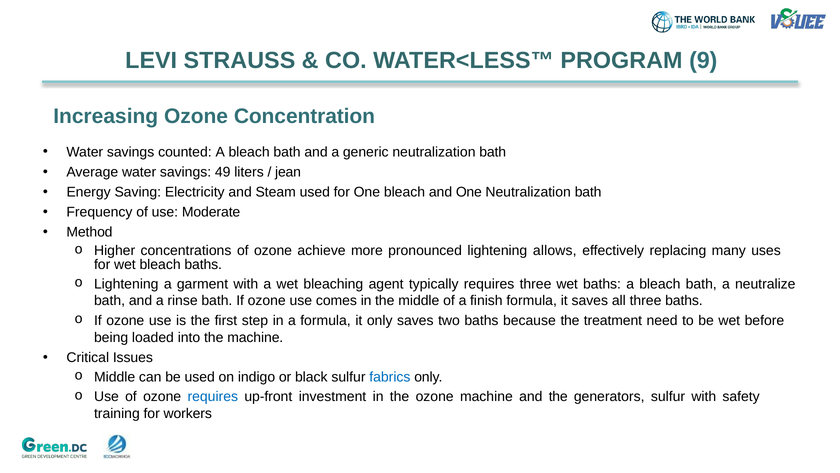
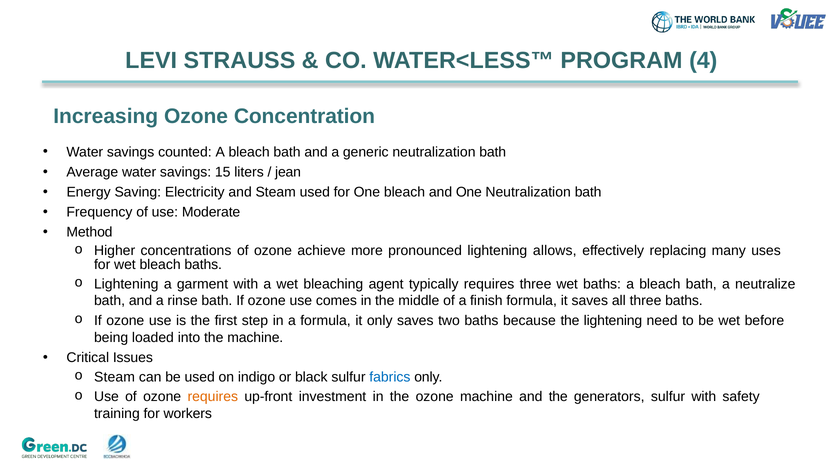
9: 9 -> 4
49: 49 -> 15
the treatment: treatment -> lightening
Middle at (115, 377): Middle -> Steam
requires at (213, 396) colour: blue -> orange
